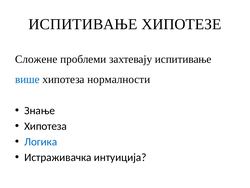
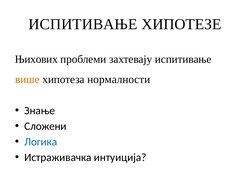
Сложене: Сложене -> Њихових
више colour: blue -> orange
Хипотеза at (45, 126): Хипотеза -> Сложени
